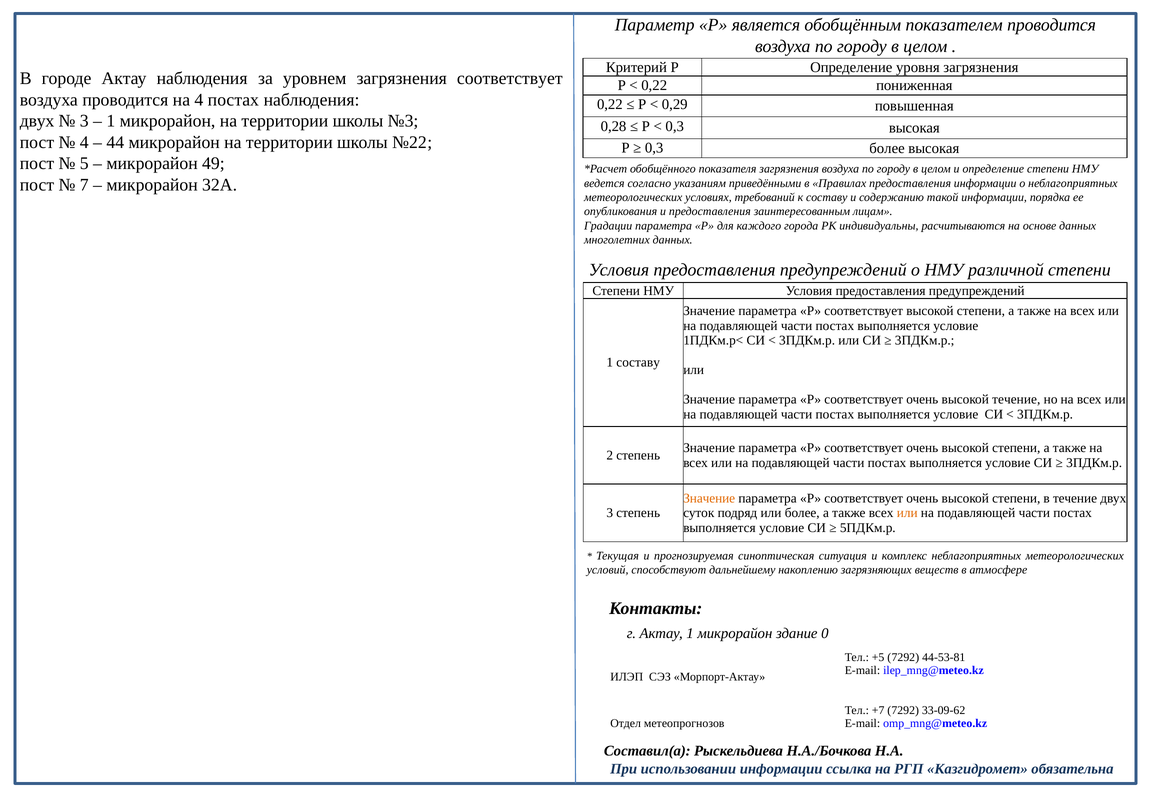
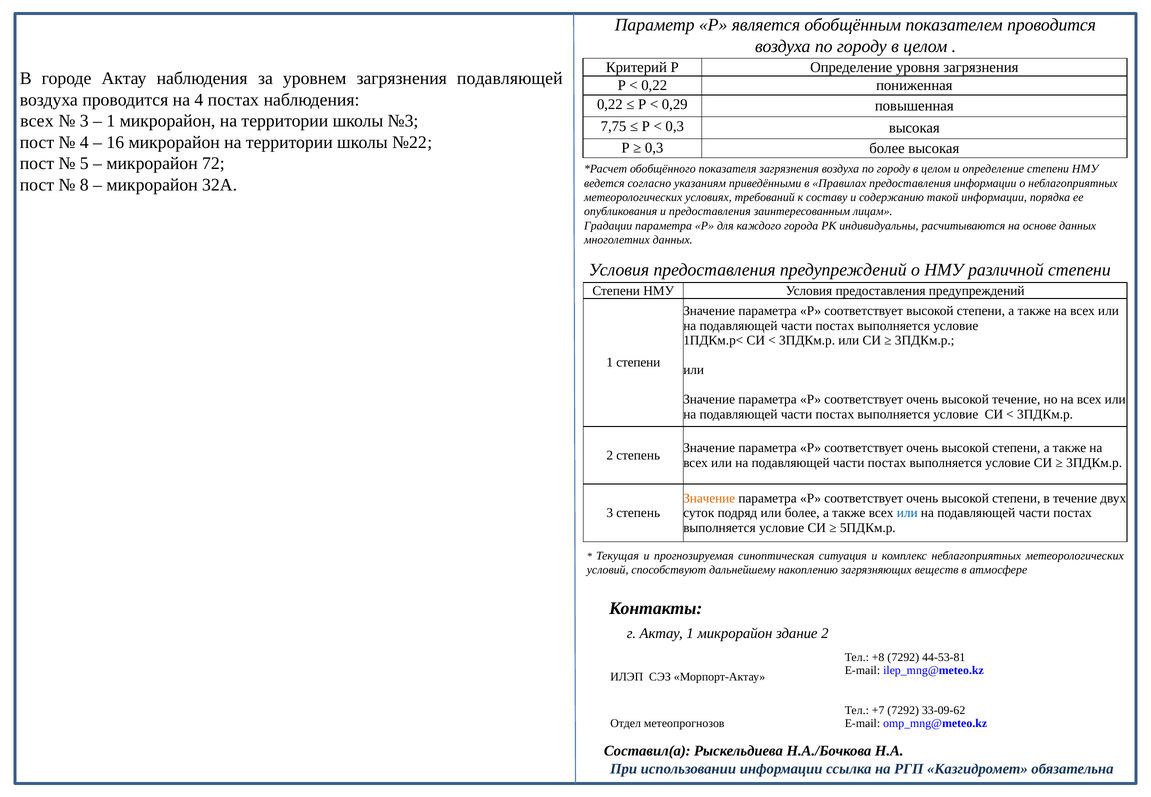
загрязнения соответствует: соответствует -> подавляющей
двух at (37, 121): двух -> всех
0,28: 0,28 -> 7,75
44: 44 -> 16
49: 49 -> 72
7: 7 -> 8
1 составу: составу -> степени
или at (907, 513) colour: orange -> blue
здание 0: 0 -> 2
+5: +5 -> +8
